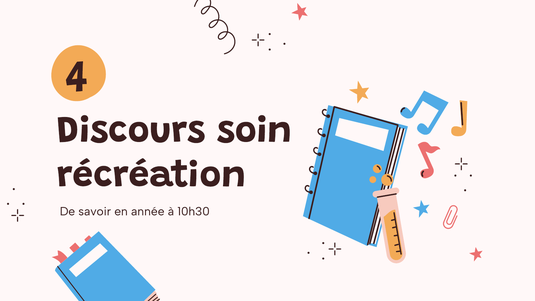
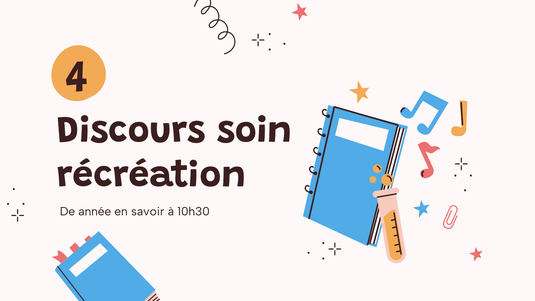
savoir: savoir -> année
année: année -> savoir
